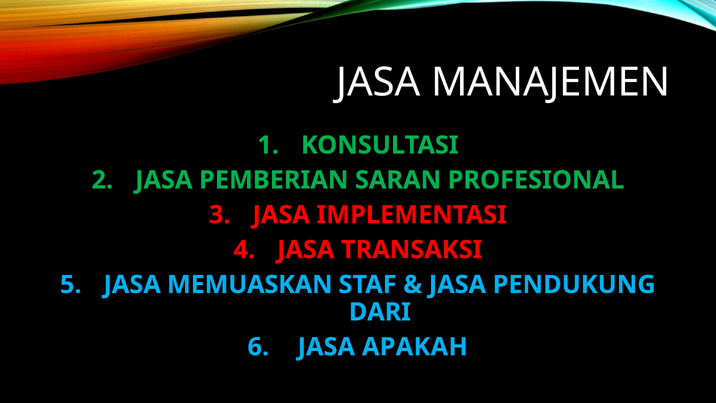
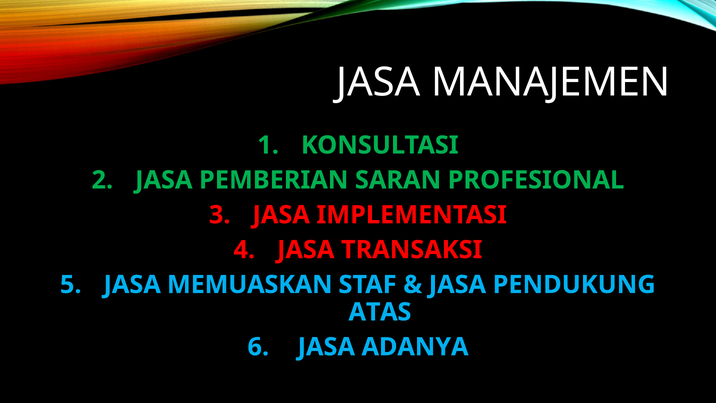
DARI: DARI -> ATAS
APAKAH: APAKAH -> ADANYA
